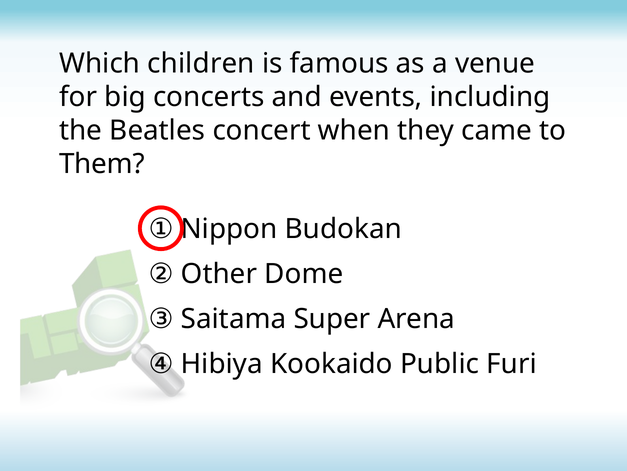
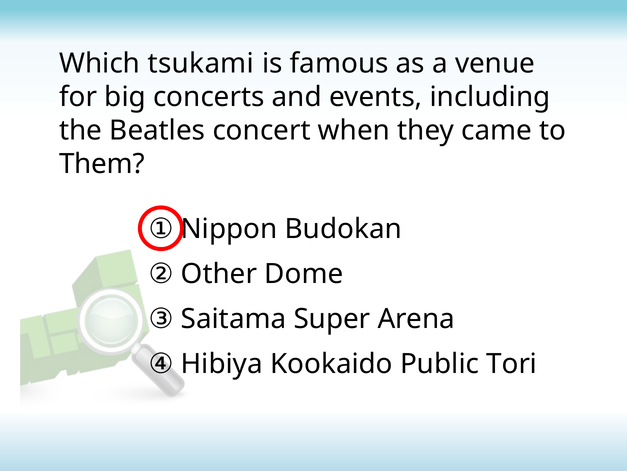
children: children -> tsukami
Furi: Furi -> Tori
